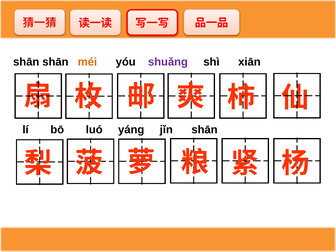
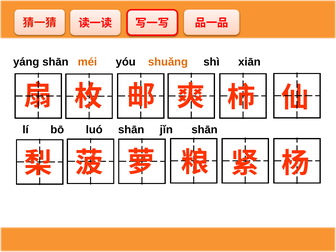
shān at (26, 62): shān -> yáng
shuǎng colour: purple -> orange
luó yáng: yáng -> shān
